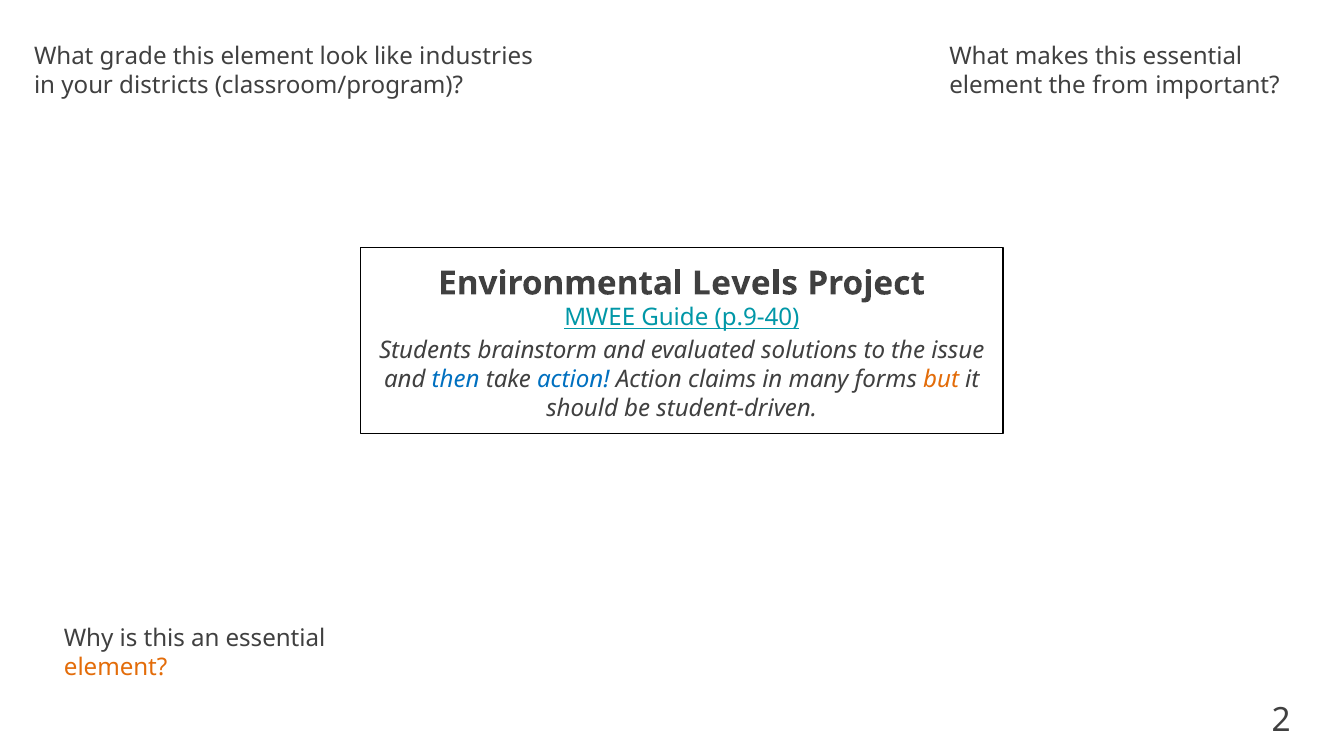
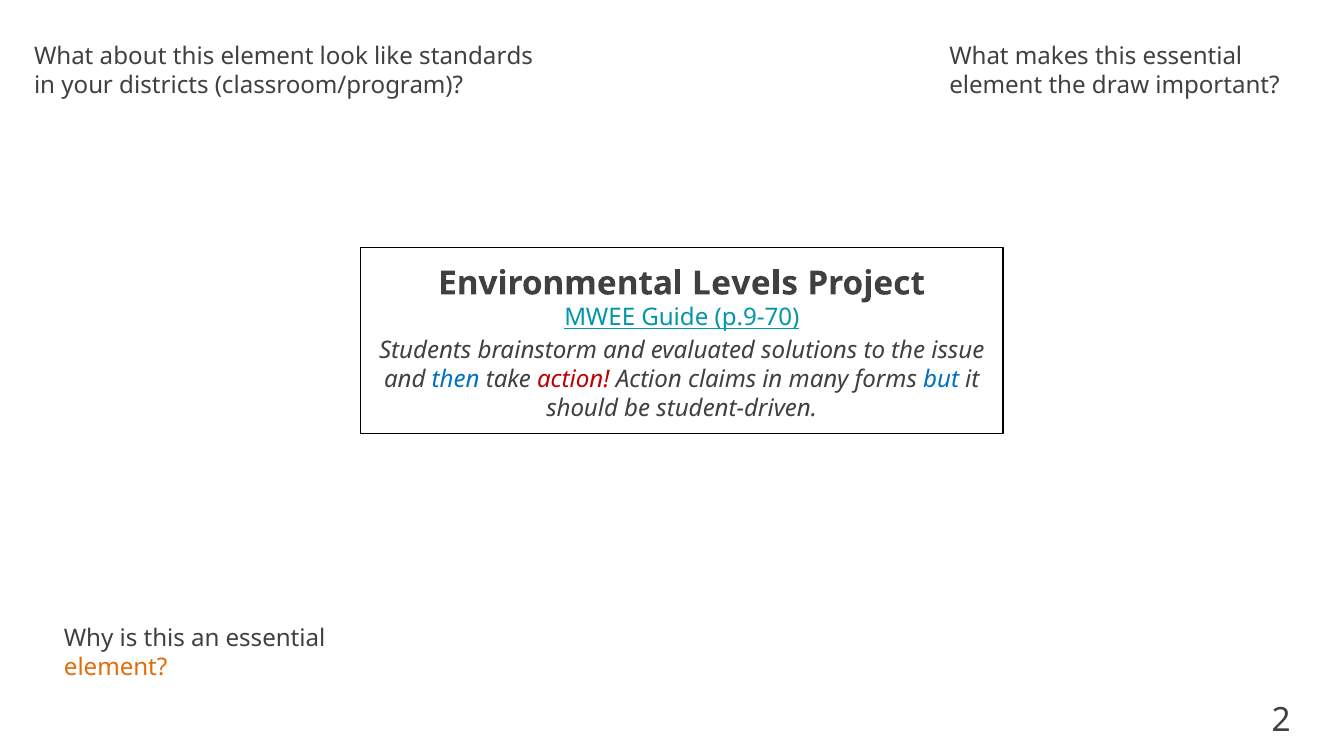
grade: grade -> about
industries: industries -> standards
from: from -> draw
p.9-40: p.9-40 -> p.9-70
action at (573, 379) colour: blue -> red
but colour: orange -> blue
